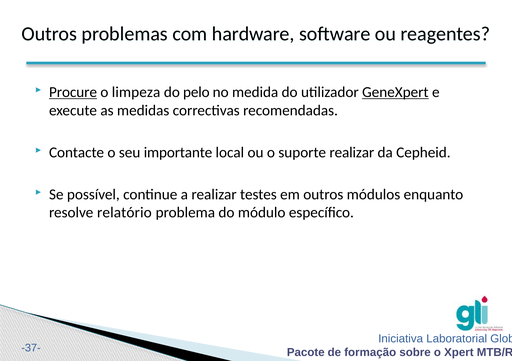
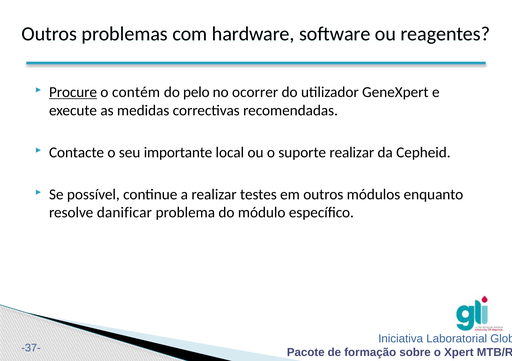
limpeza: limpeza -> contém
medida: medida -> ocorrer
GeneXpert underline: present -> none
relatório: relatório -> danificar
